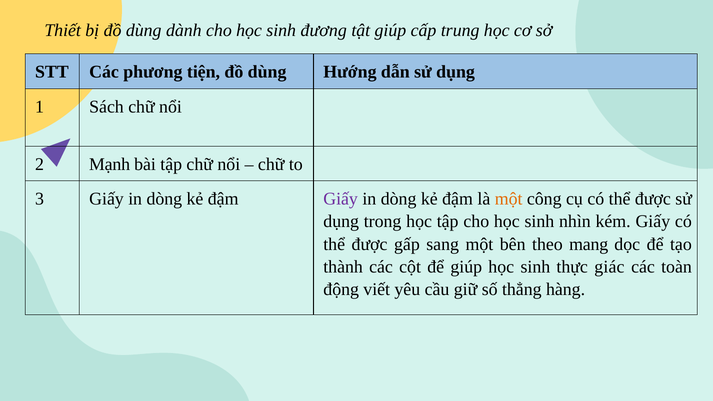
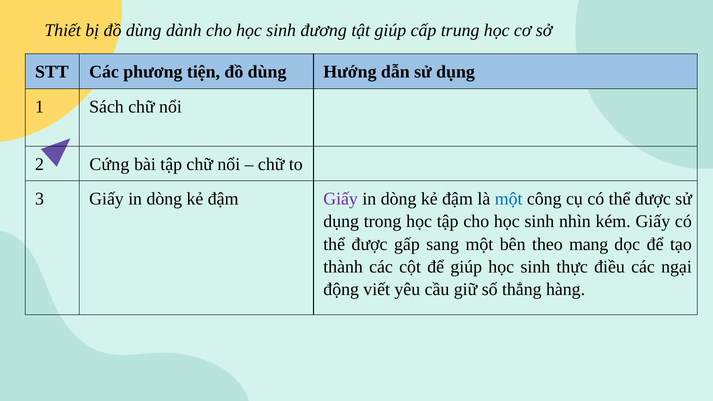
Mạnh: Mạnh -> Cứng
một at (509, 199) colour: orange -> blue
giác: giác -> điều
toàn: toàn -> ngại
